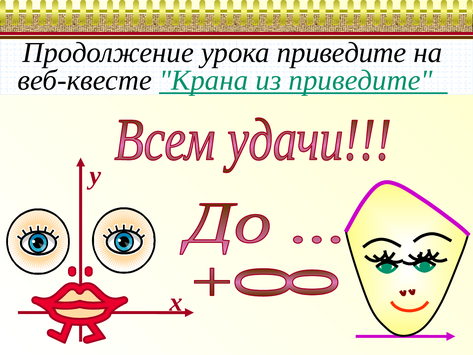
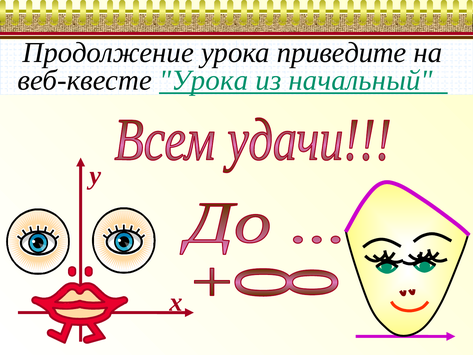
веб-квесте Крана: Крана -> Урока
из приведите: приведите -> начальный
